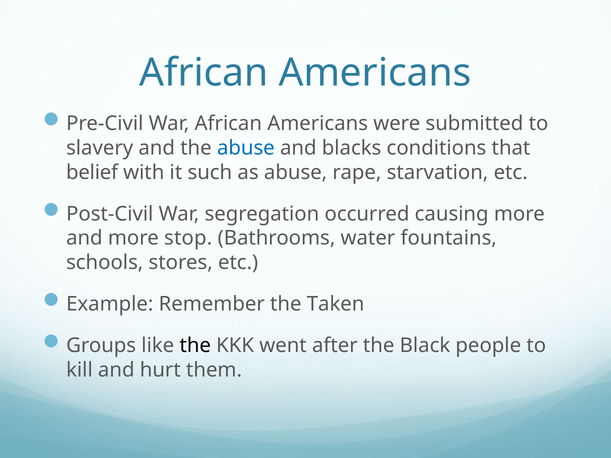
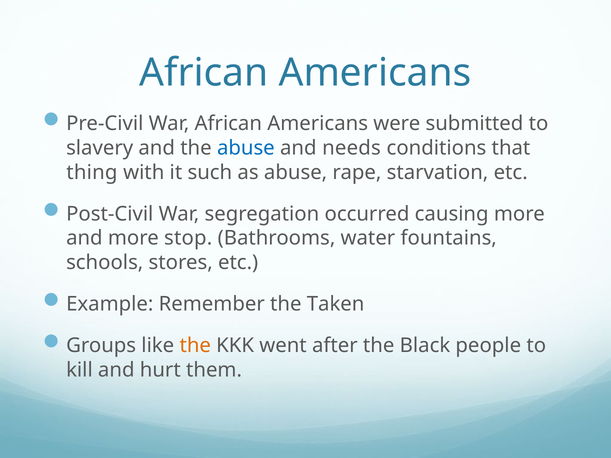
blacks: blacks -> needs
belief: belief -> thing
the at (195, 346) colour: black -> orange
